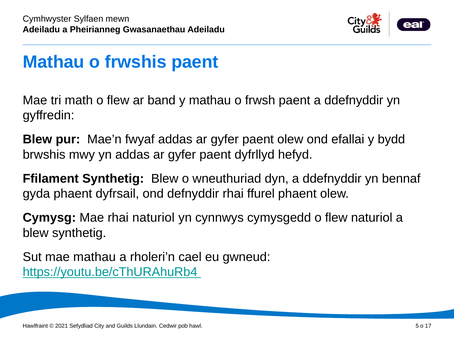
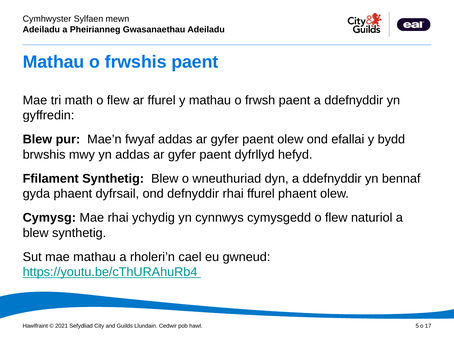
ar band: band -> ffurel
rhai naturiol: naturiol -> ychydig
